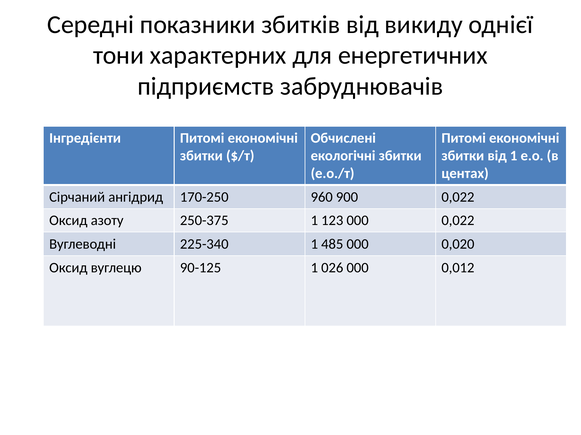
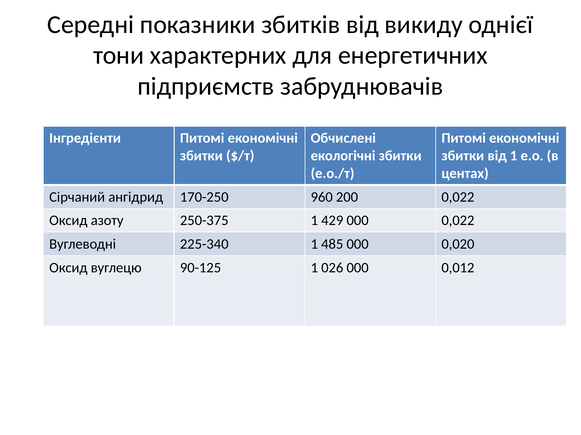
900: 900 -> 200
123: 123 -> 429
